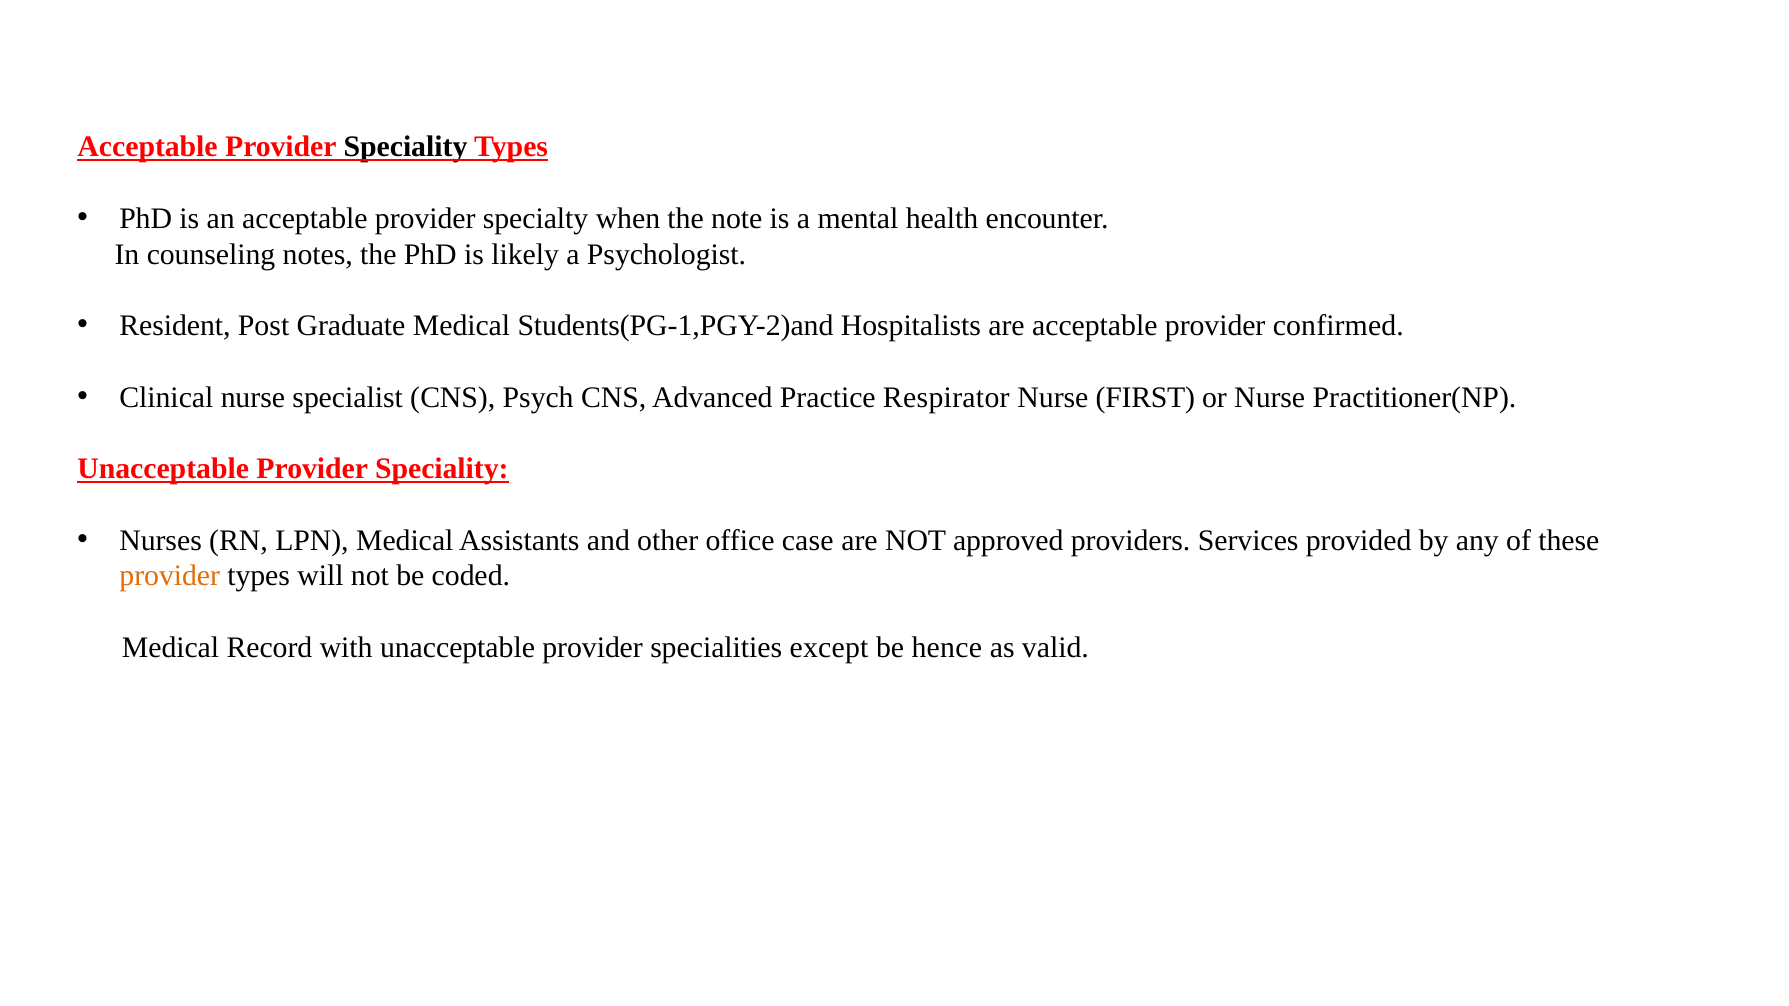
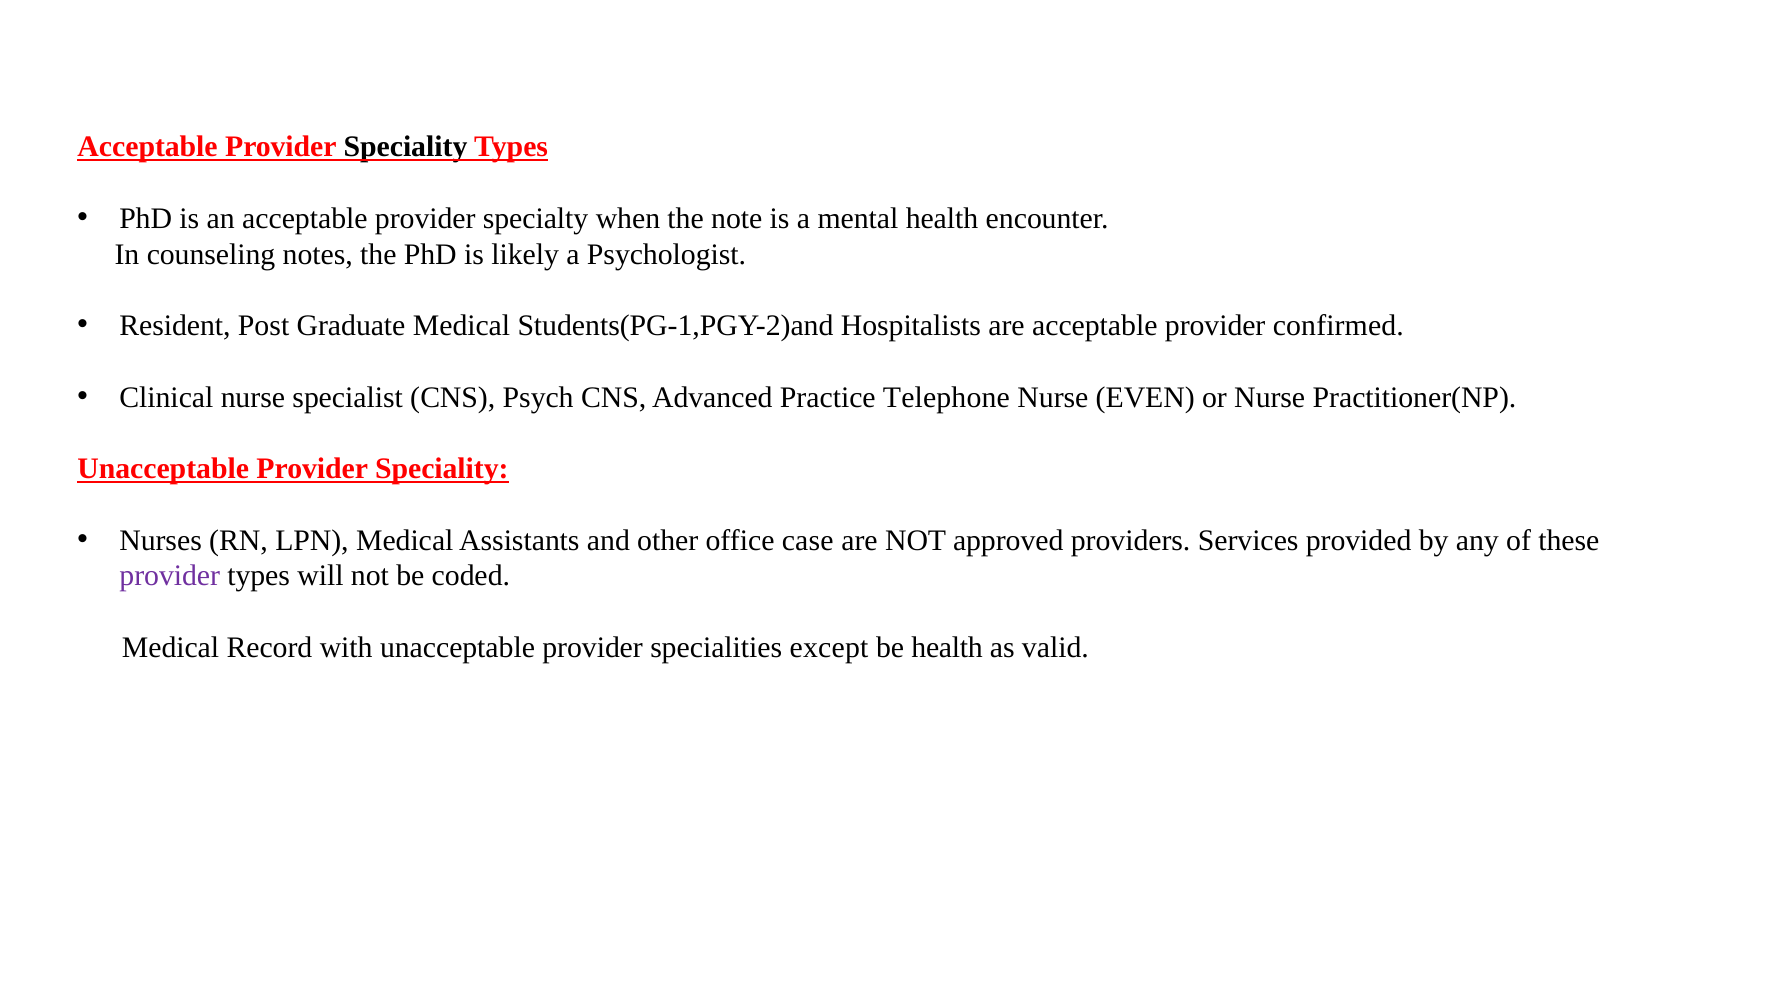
Respirator: Respirator -> Telephone
FIRST: FIRST -> EVEN
provider at (170, 576) colour: orange -> purple
be hence: hence -> health
